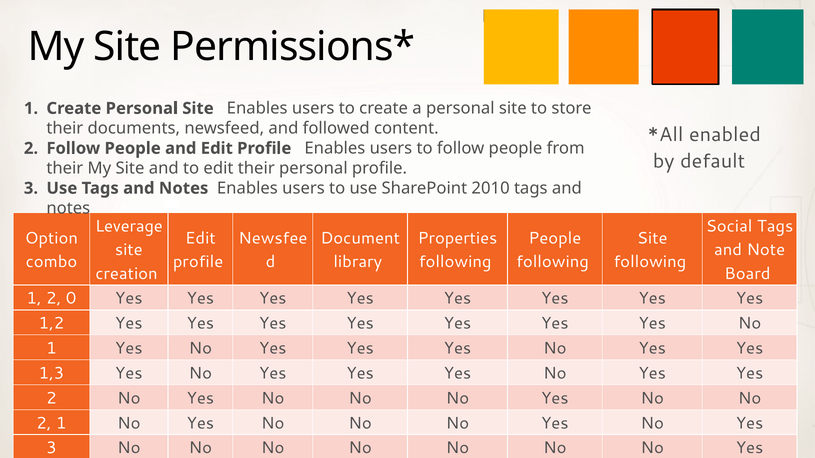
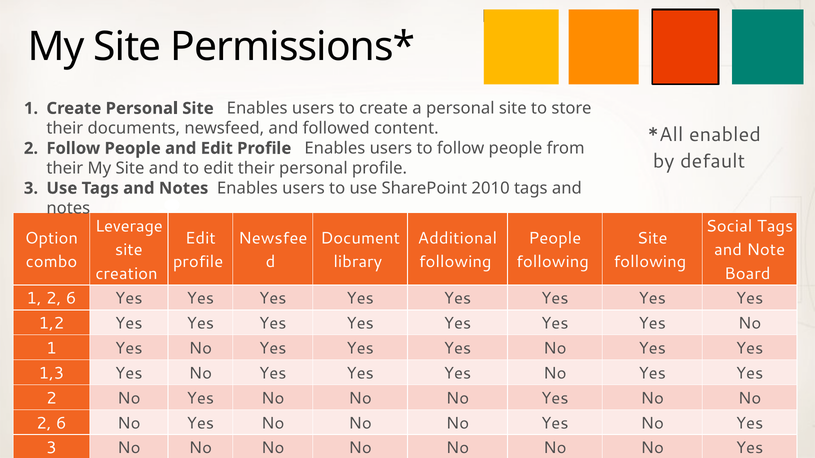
Properties: Properties -> Additional
1 2 0: 0 -> 6
1 at (61, 423): 1 -> 6
